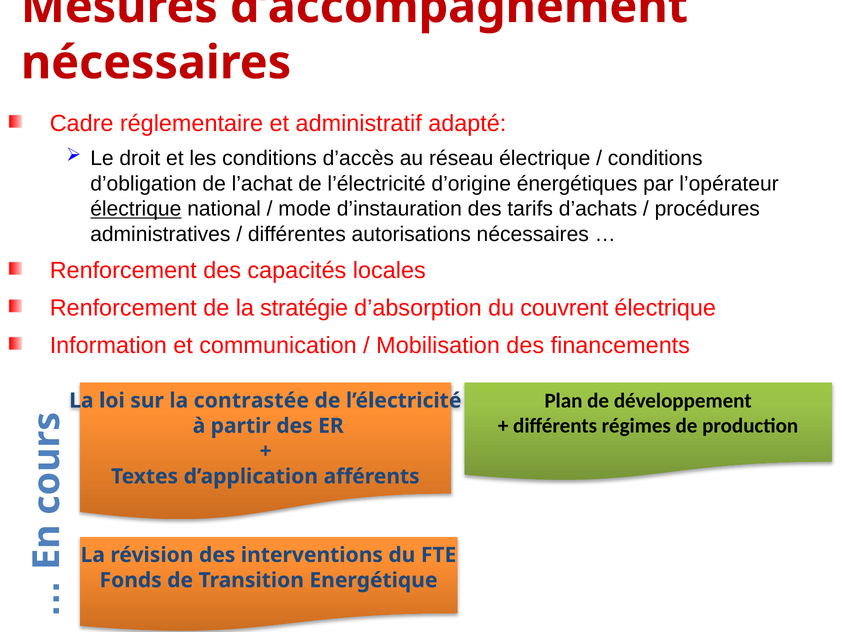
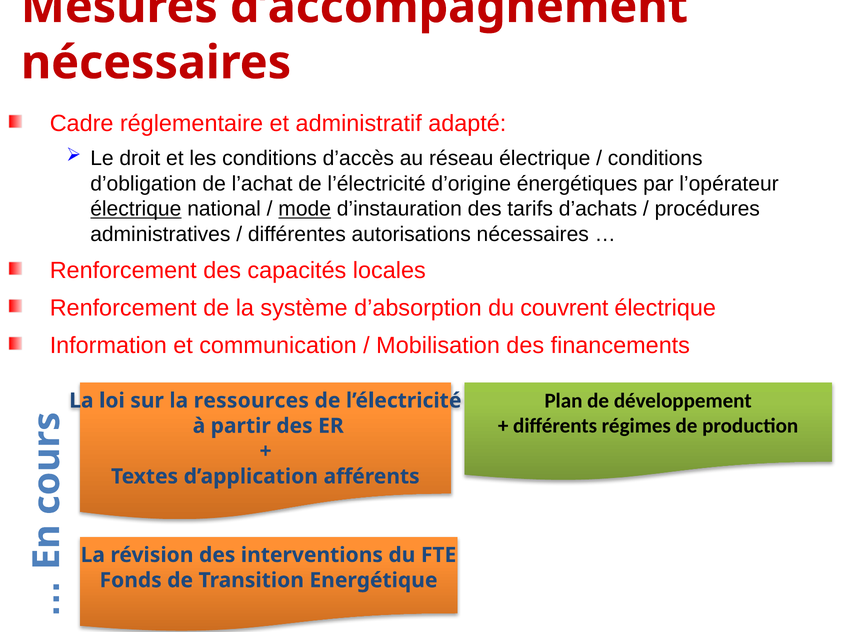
mode underline: none -> present
stratégie: stratégie -> système
contrastée: contrastée -> ressources
